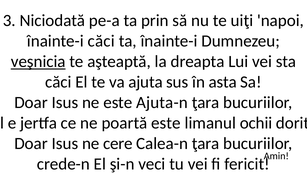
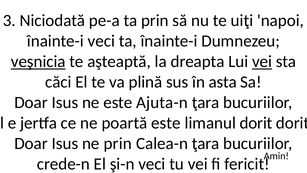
înainte-i căci: căci -> veci
vei at (262, 61) underline: none -> present
ajuta: ajuta -> plină
limanul ochii: ochii -> dorit
ne cere: cere -> prin
